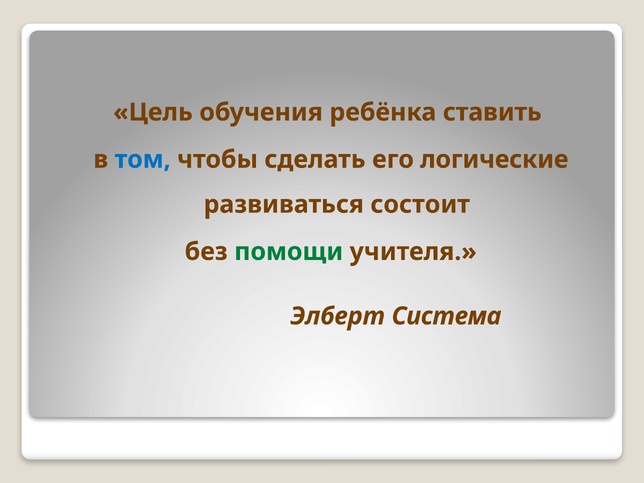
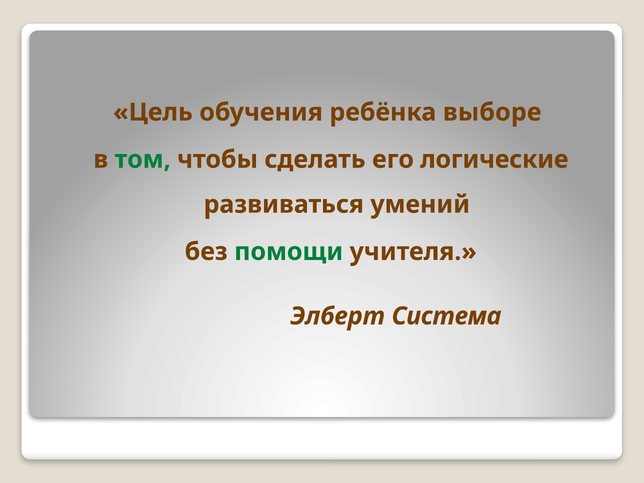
ставить: ставить -> выборе
том colour: blue -> green
состоит: состоит -> умений
